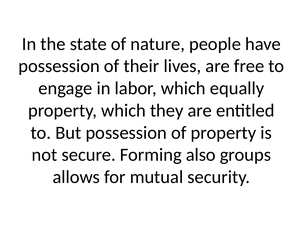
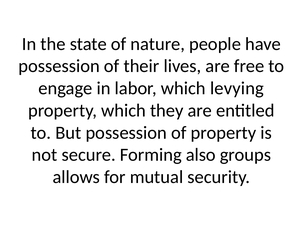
equally: equally -> levying
